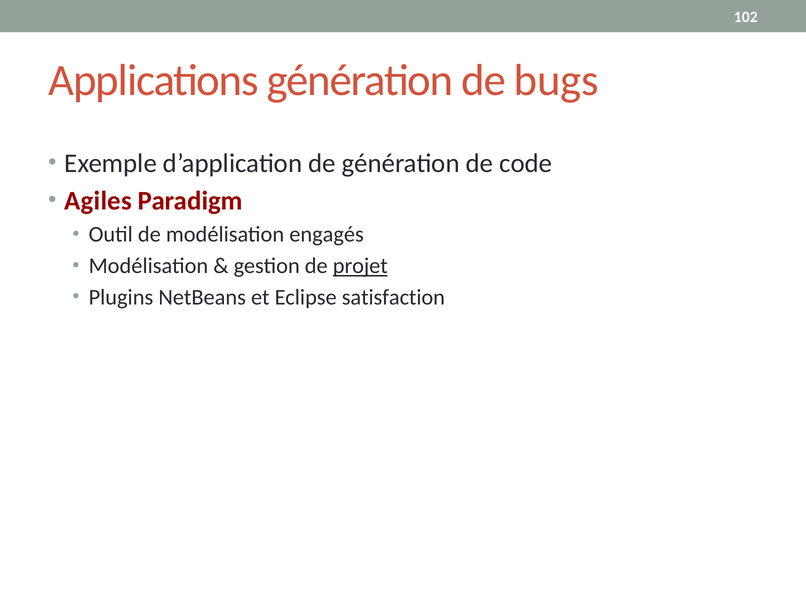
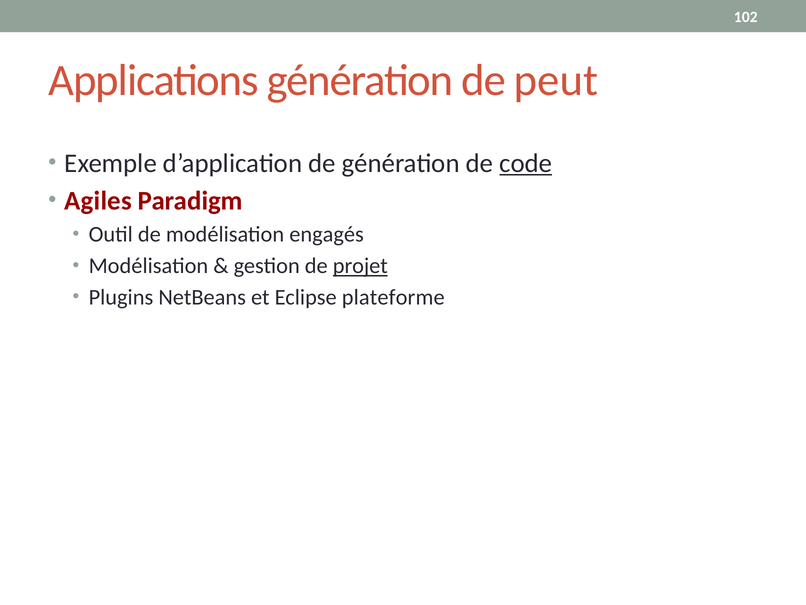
bugs: bugs -> peut
code underline: none -> present
satisfaction: satisfaction -> plateforme
